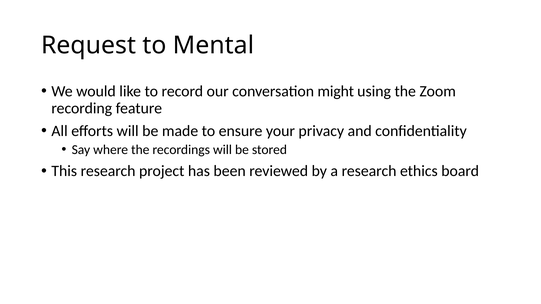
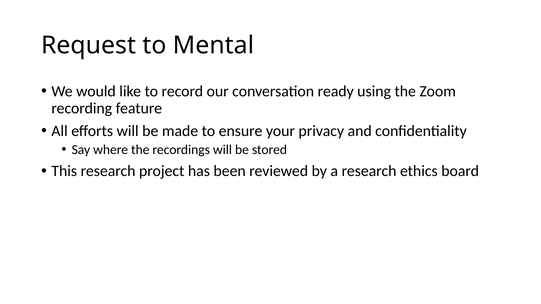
might: might -> ready
